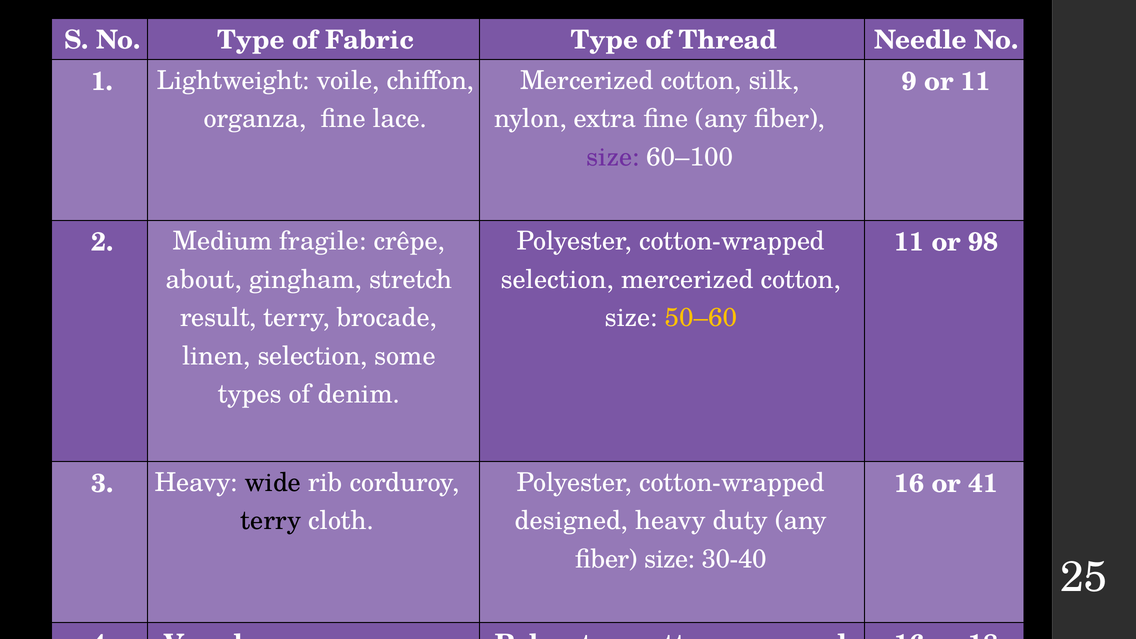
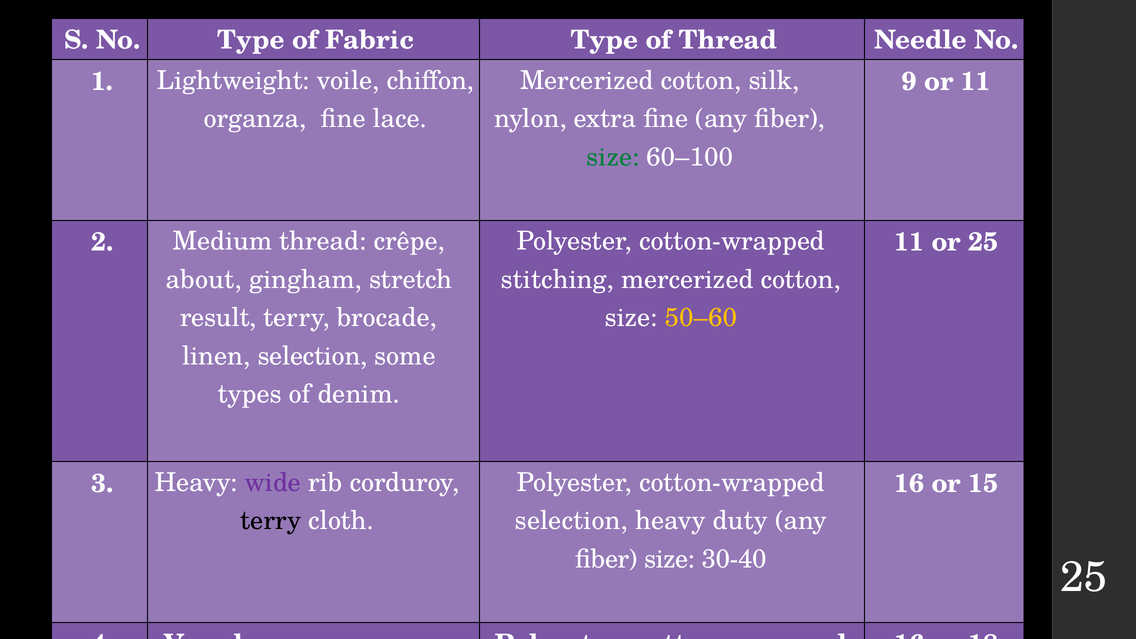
size at (613, 157) colour: purple -> green
Medium fragile: fragile -> thread
or 98: 98 -> 25
selection at (557, 280): selection -> stitching
wide colour: black -> purple
41: 41 -> 15
designed at (572, 521): designed -> selection
